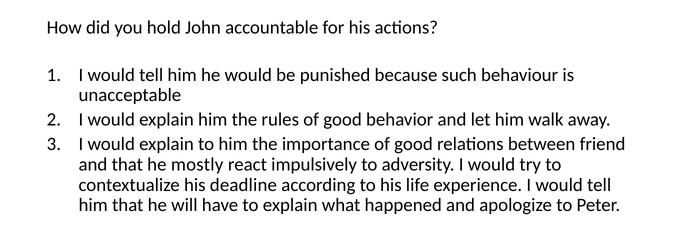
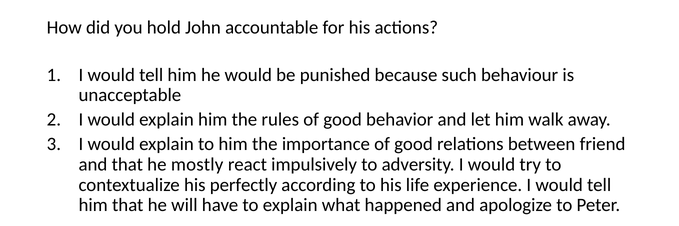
deadline: deadline -> perfectly
